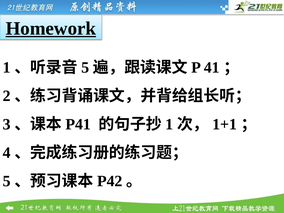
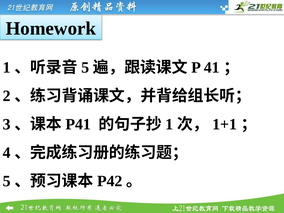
Homework underline: present -> none
